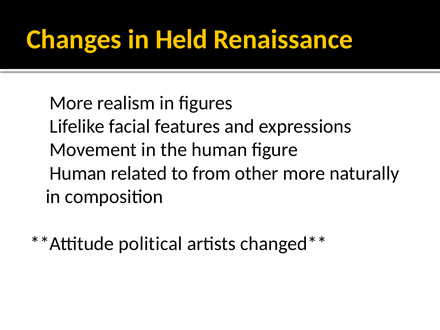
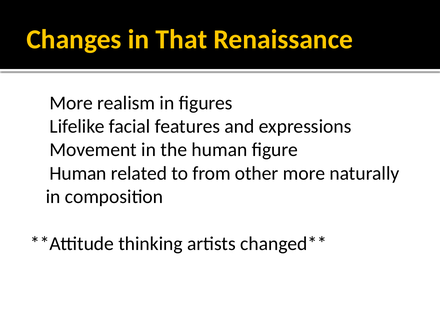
Held: Held -> That
political: political -> thinking
